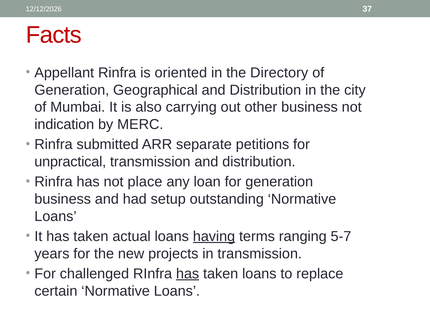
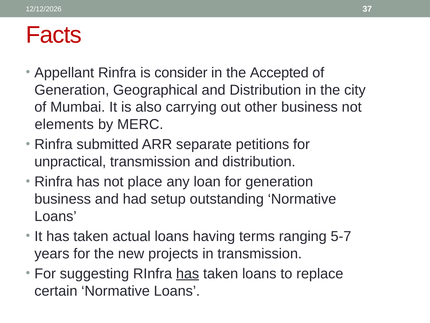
oriented: oriented -> consider
Directory: Directory -> Accepted
indication: indication -> elements
having underline: present -> none
challenged: challenged -> suggesting
